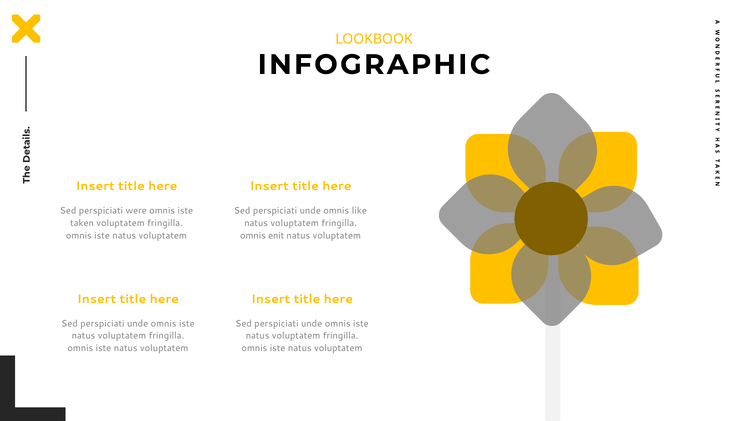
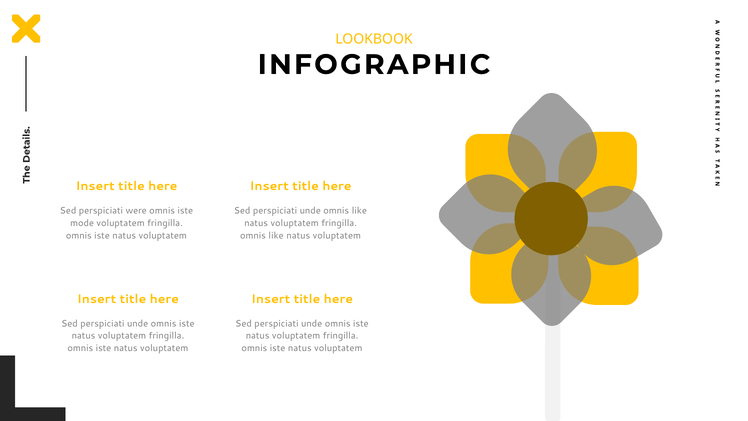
taken: taken -> mode
enit at (276, 235): enit -> like
